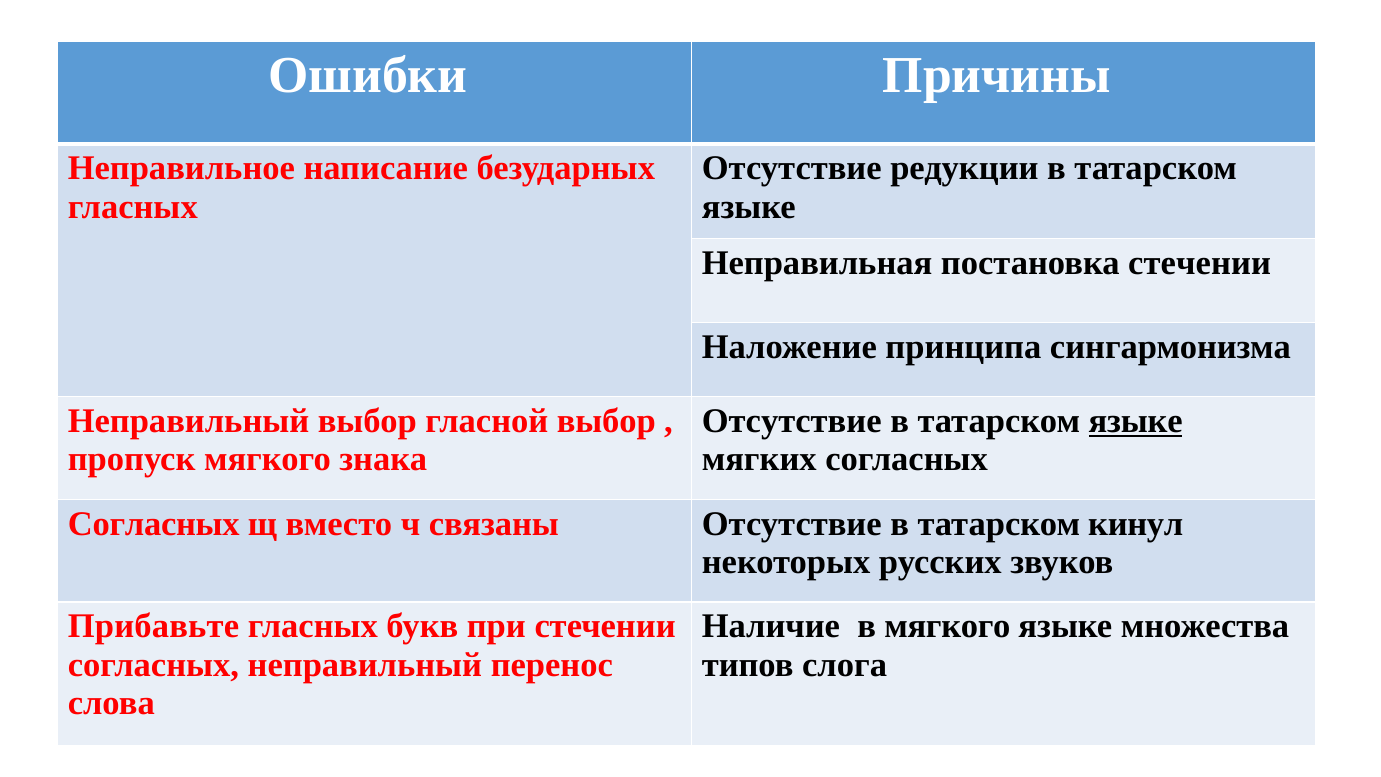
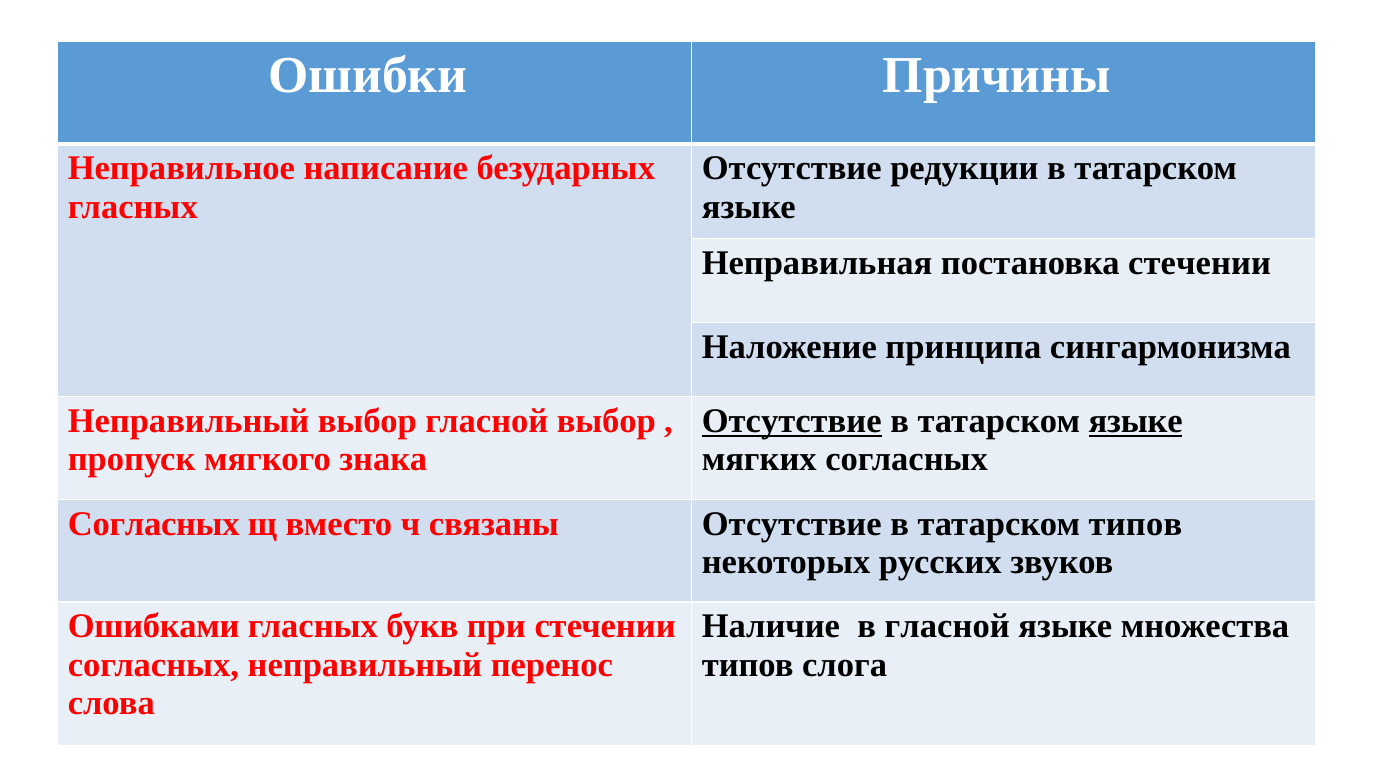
Отсутствие at (792, 421) underline: none -> present
татарском кинул: кинул -> типов
Прибавьте: Прибавьте -> Ошибками
в мягкого: мягкого -> гласной
